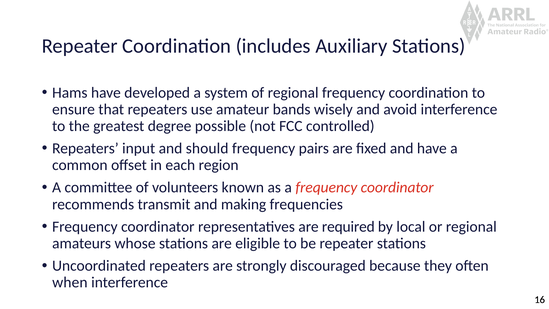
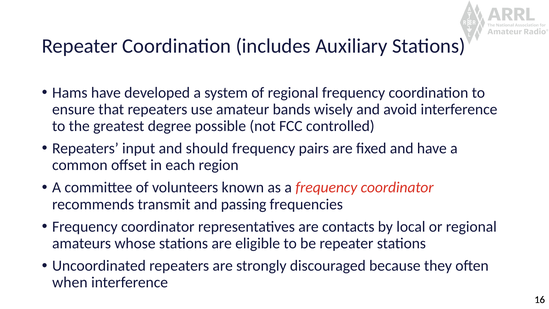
making: making -> passing
required: required -> contacts
